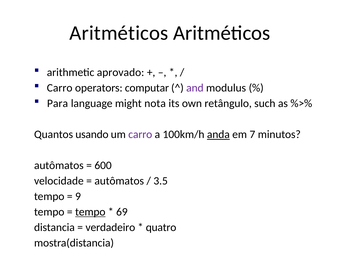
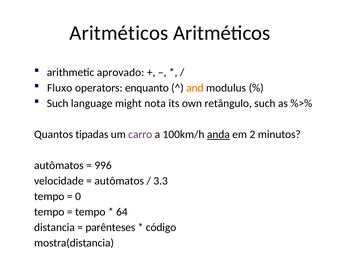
Carro at (60, 88): Carro -> Fluxo
computar: computar -> enquanto
and colour: purple -> orange
Para at (58, 103): Para -> Such
usando: usando -> tipadas
7: 7 -> 2
600: 600 -> 996
3.5: 3.5 -> 3.3
9: 9 -> 0
tempo at (90, 212) underline: present -> none
69: 69 -> 64
verdadeiro: verdadeiro -> parênteses
quatro: quatro -> código
